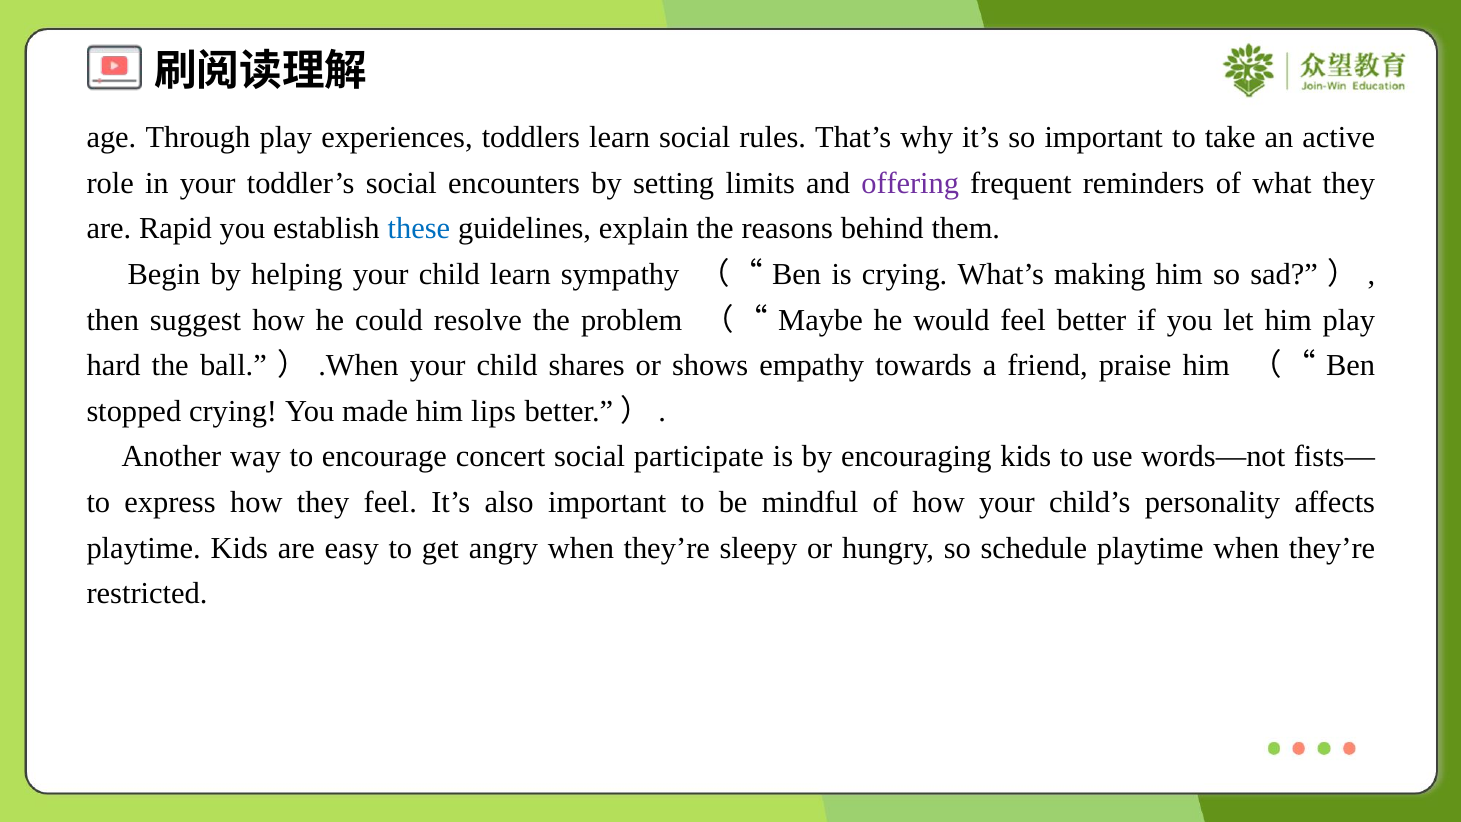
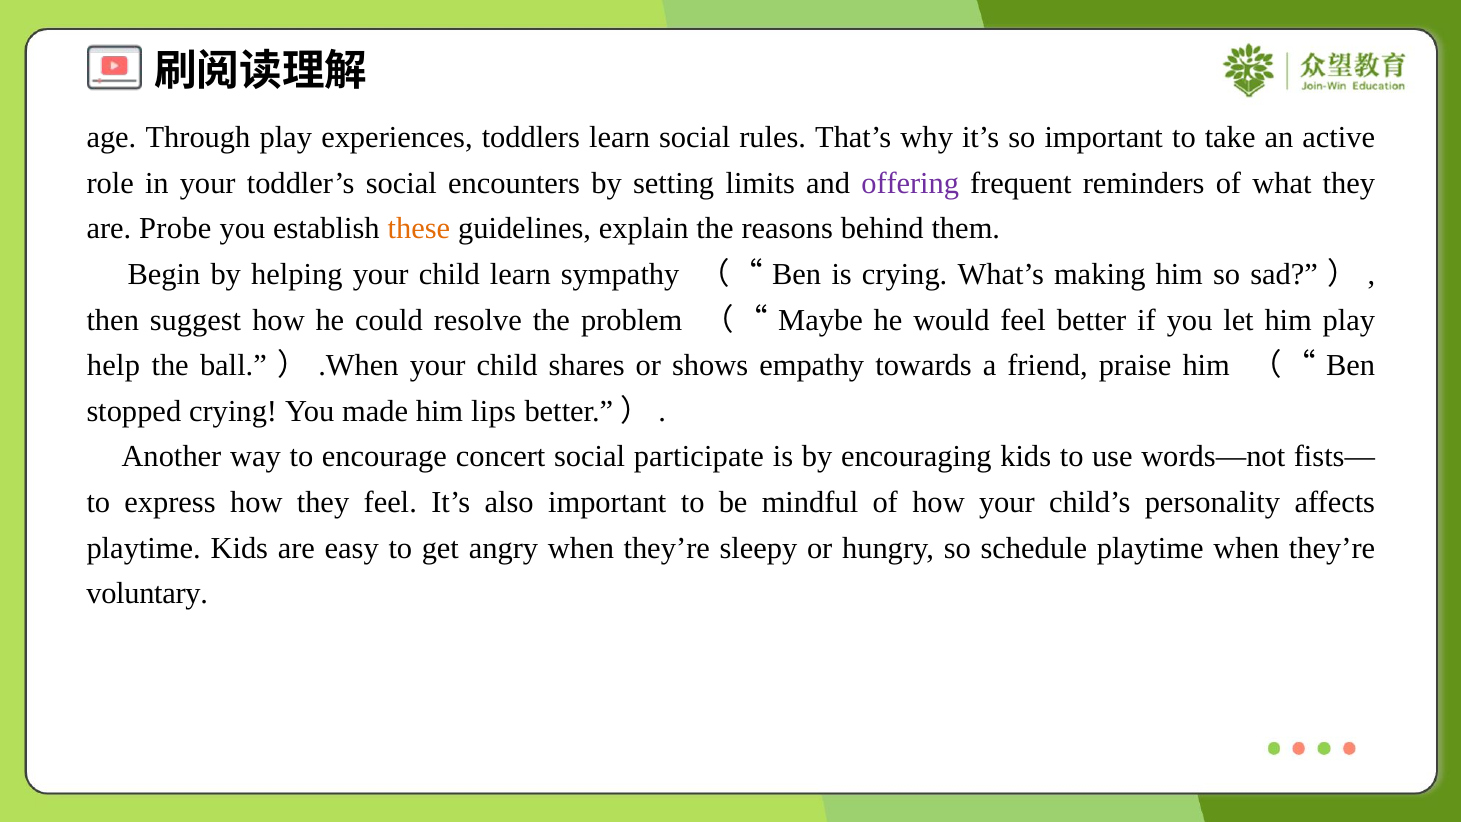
Rapid: Rapid -> Probe
these colour: blue -> orange
hard: hard -> help
restricted: restricted -> voluntary
